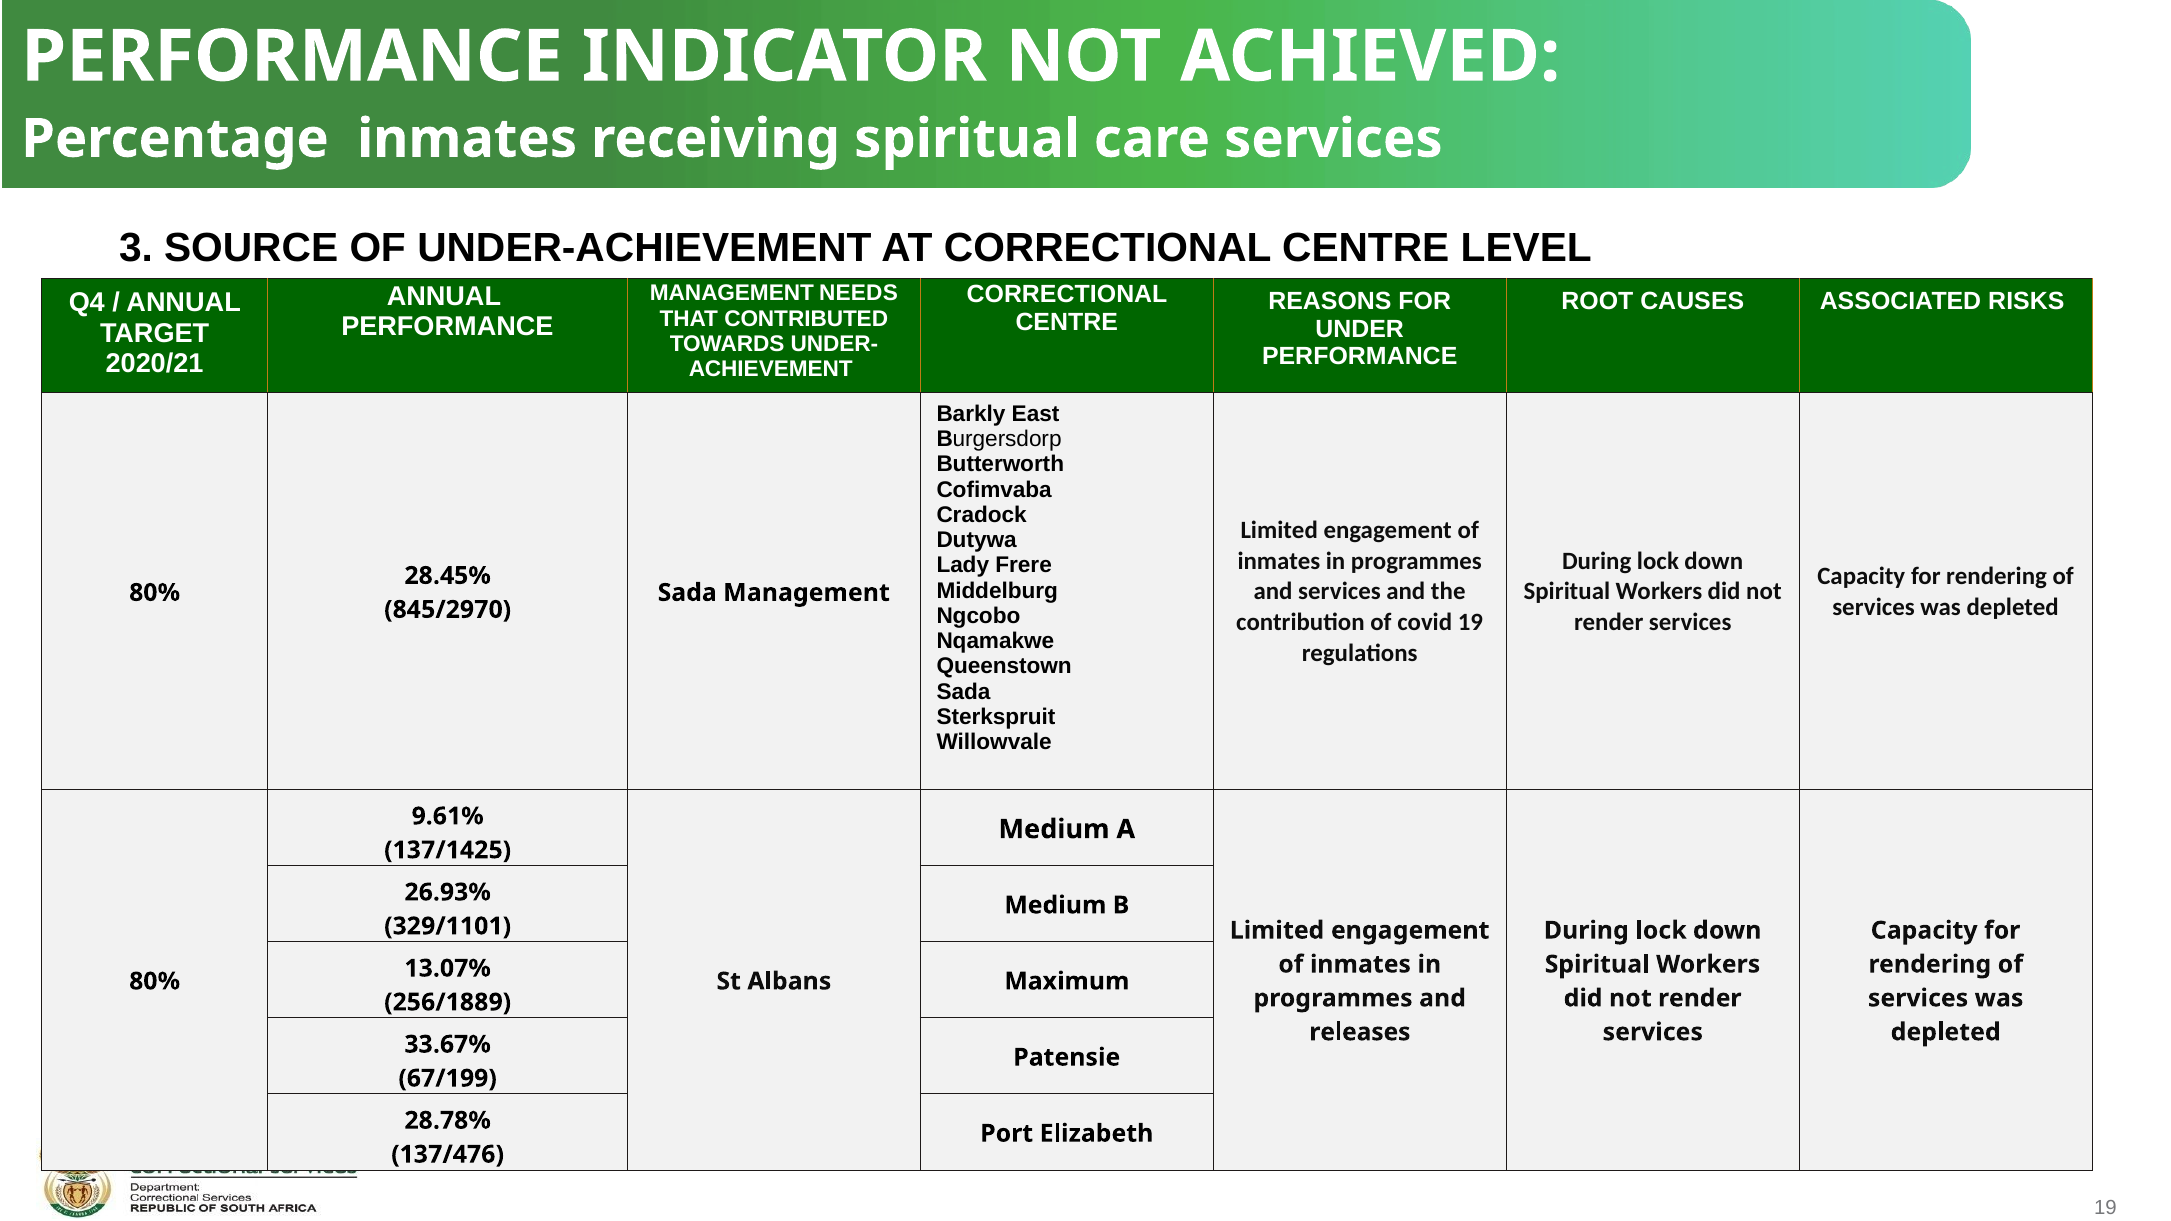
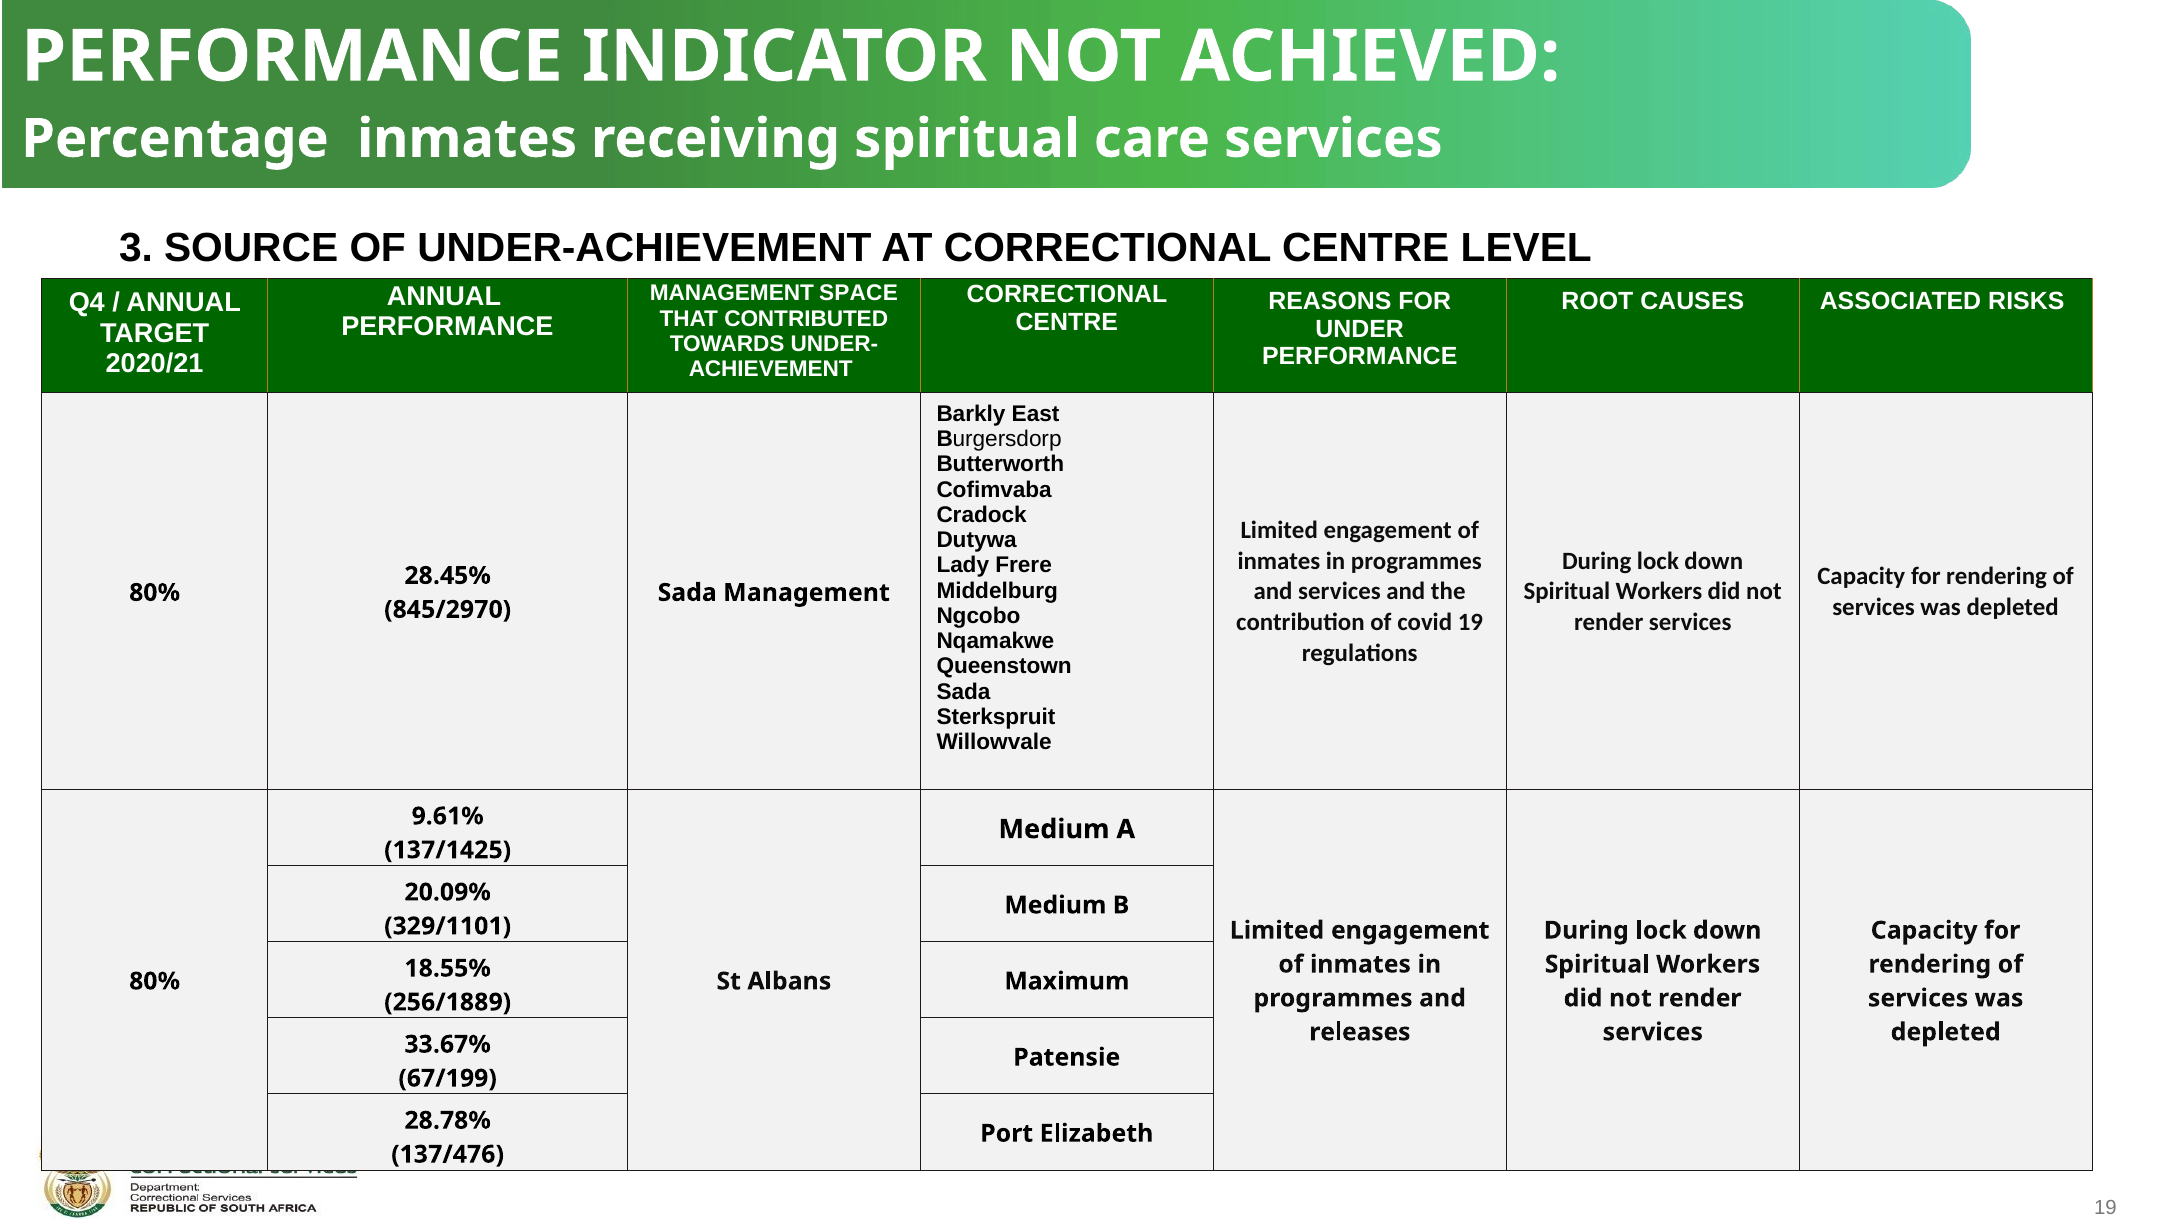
NEEDS: NEEDS -> SPACE
26.93%: 26.93% -> 20.09%
13.07%: 13.07% -> 18.55%
